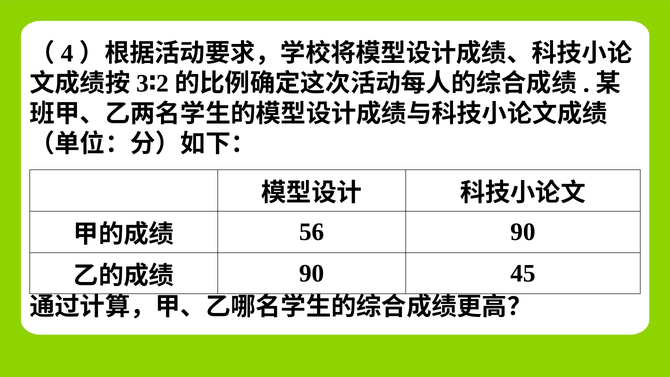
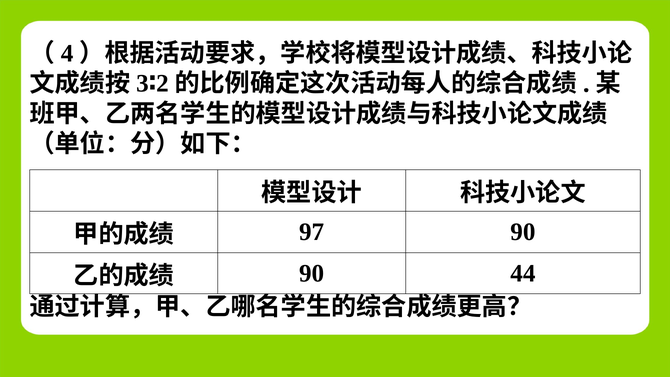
56: 56 -> 97
45: 45 -> 44
